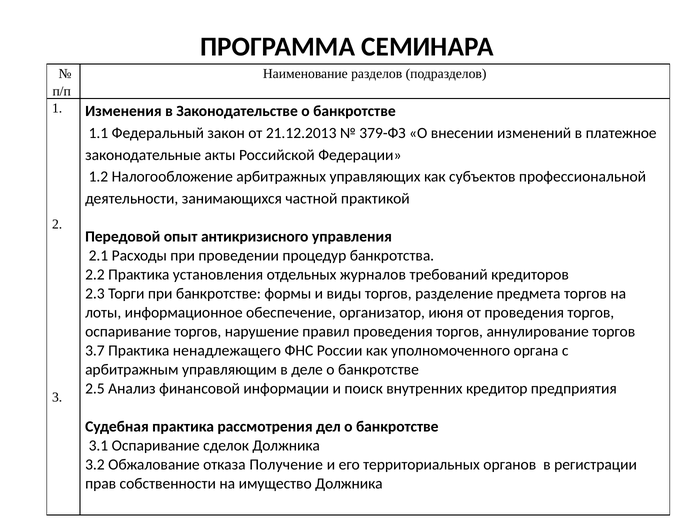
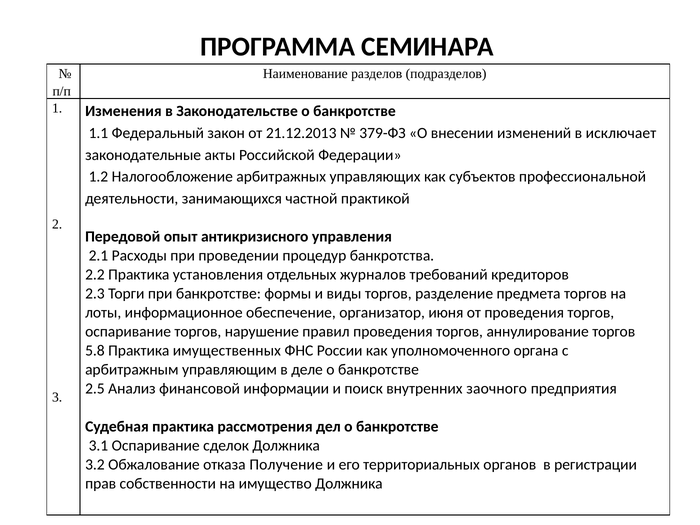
платежное: платежное -> исключает
3.7: 3.7 -> 5.8
ненадлежащего: ненадлежащего -> имущественных
кредитор: кредитор -> заочного
